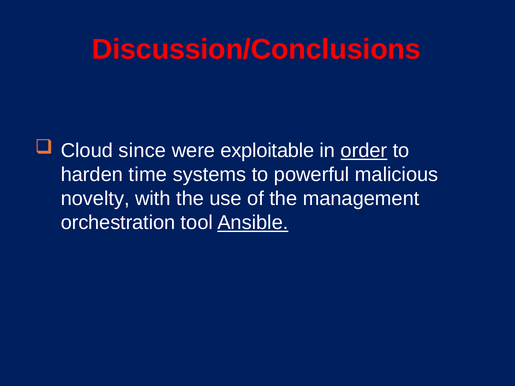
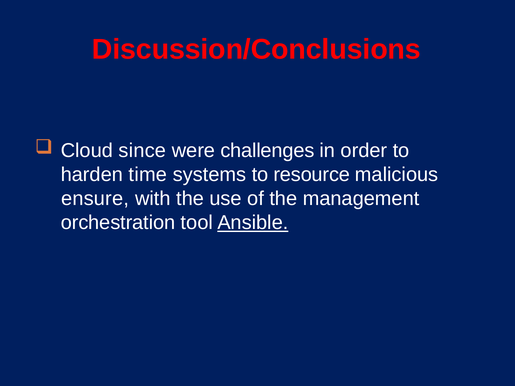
exploitable: exploitable -> challenges
order underline: present -> none
powerful: powerful -> resource
novelty: novelty -> ensure
